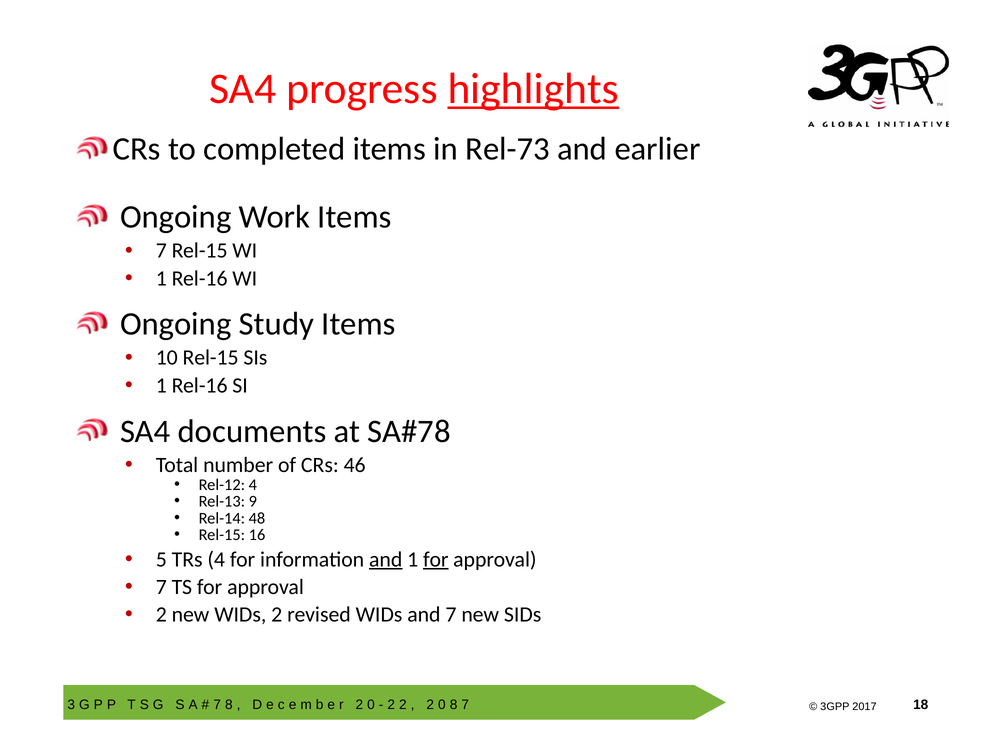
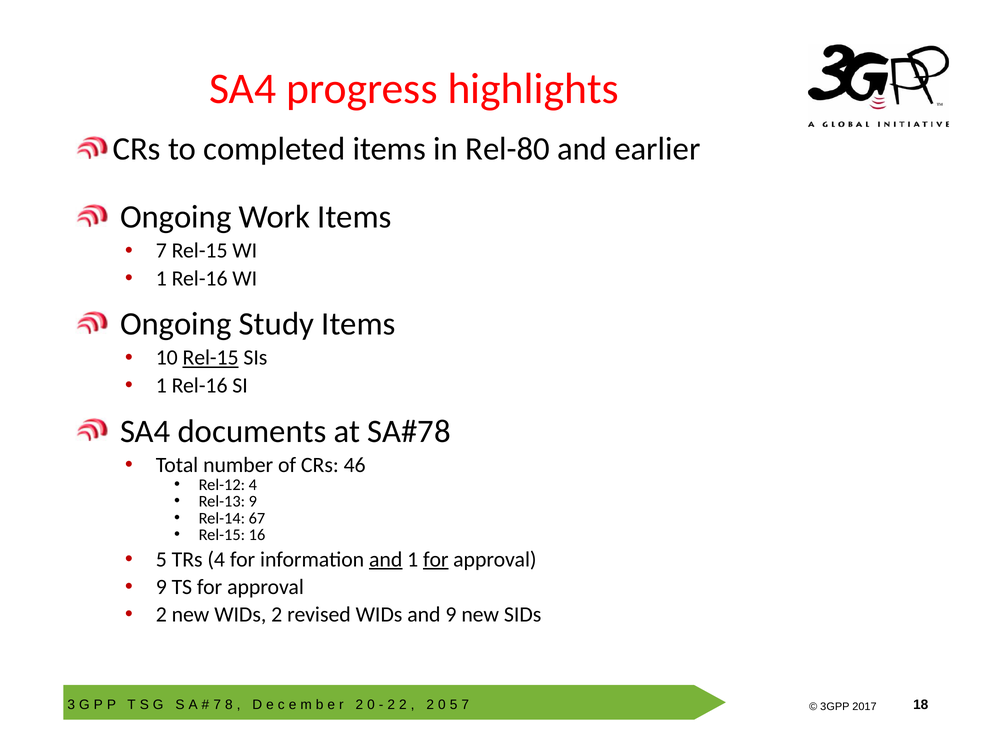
highlights underline: present -> none
Rel-73: Rel-73 -> Rel-80
Rel-15 at (211, 358) underline: none -> present
48: 48 -> 67
7 at (161, 587): 7 -> 9
and 7: 7 -> 9
8 at (454, 704): 8 -> 5
